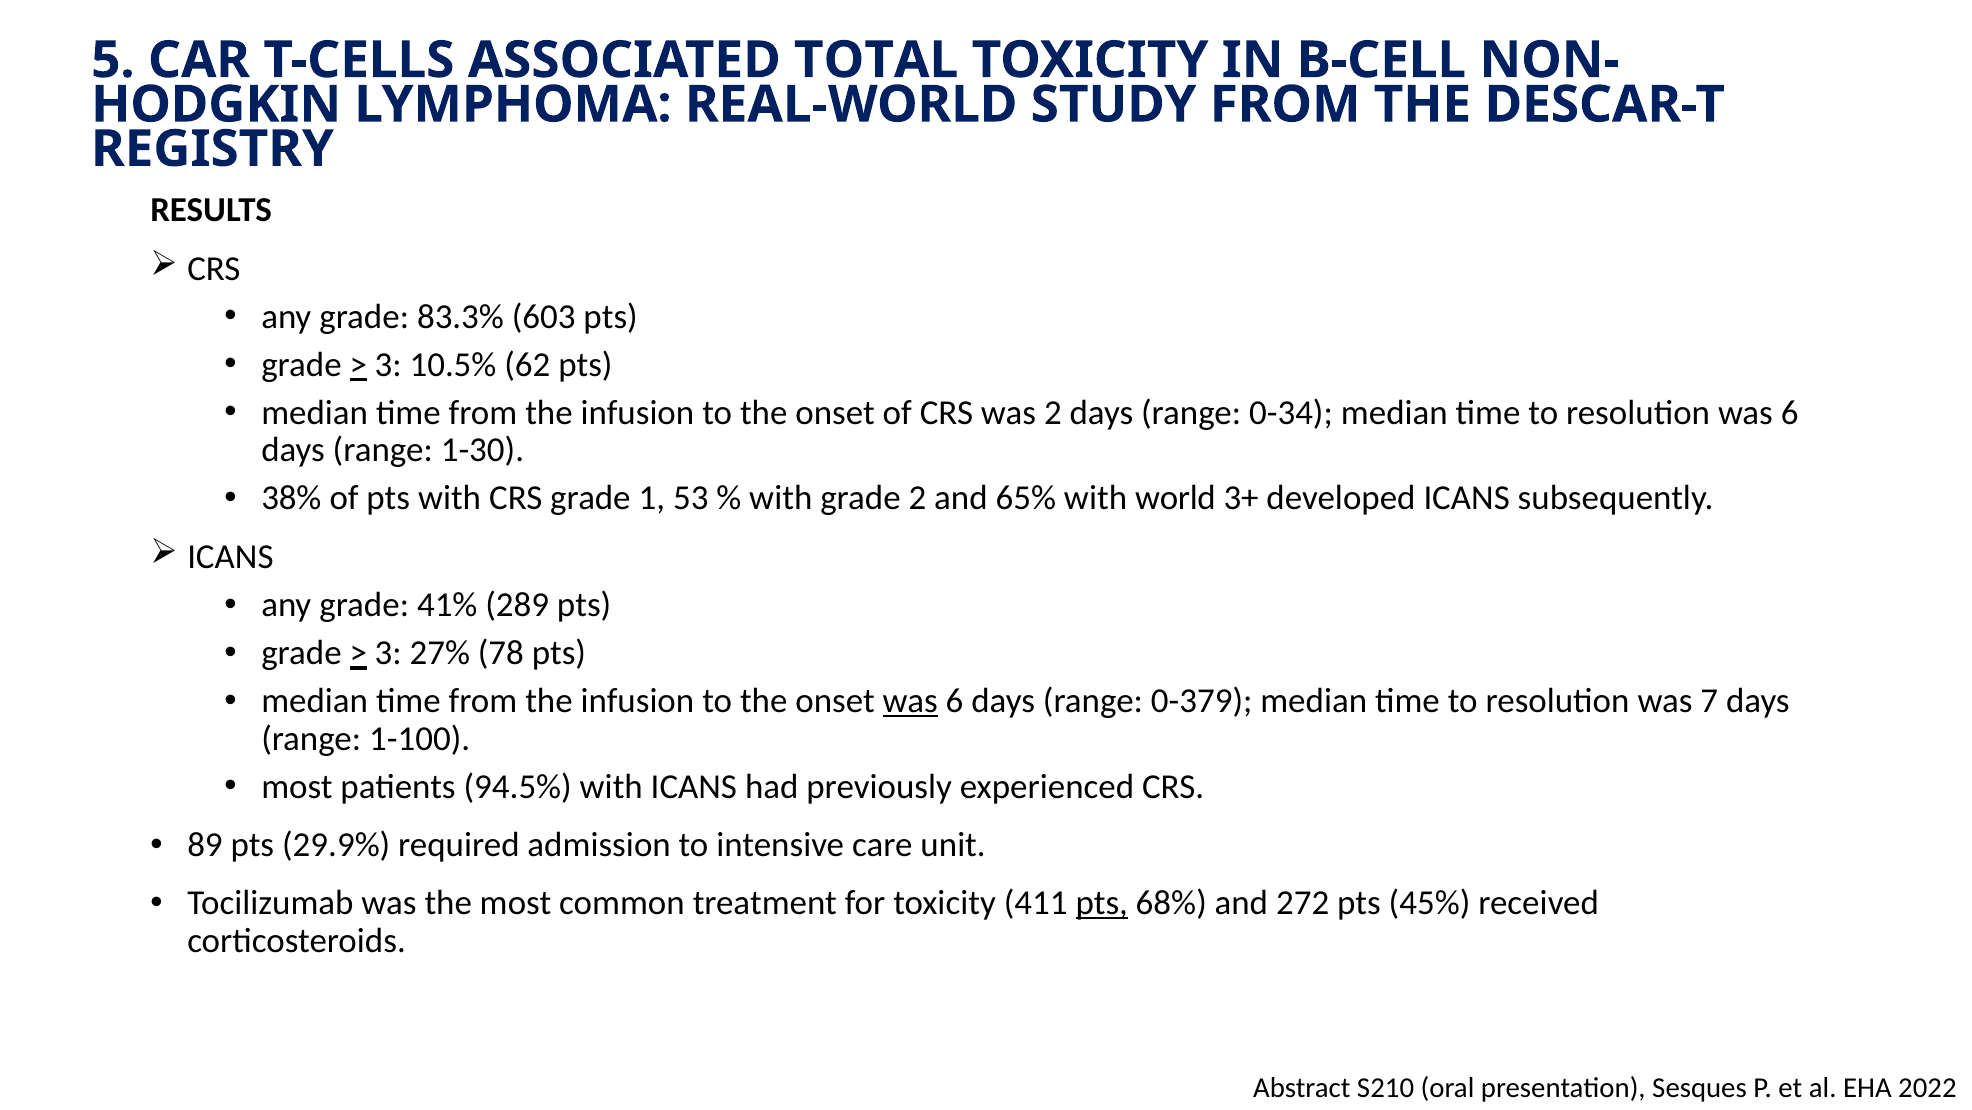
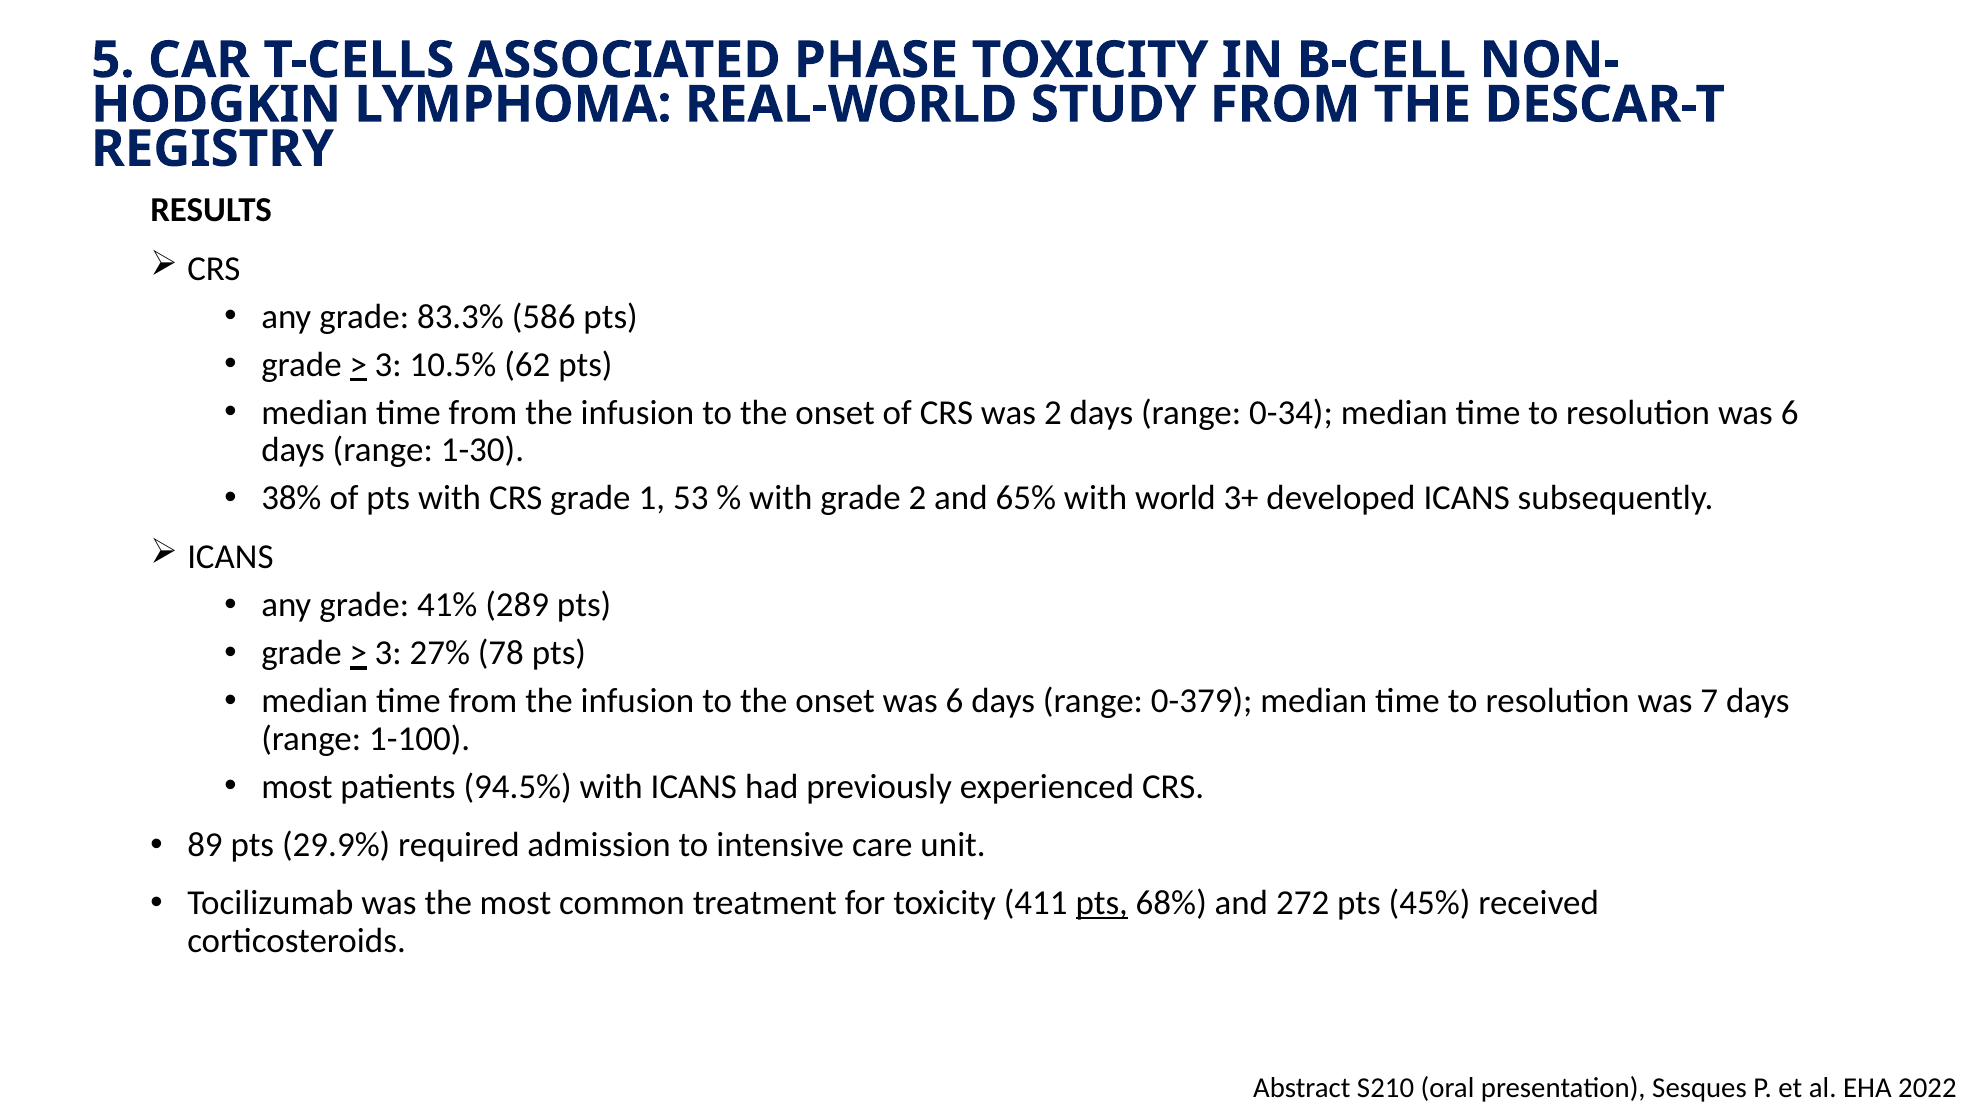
TOTAL: TOTAL -> PHASE
603: 603 -> 586
was at (910, 700) underline: present -> none
